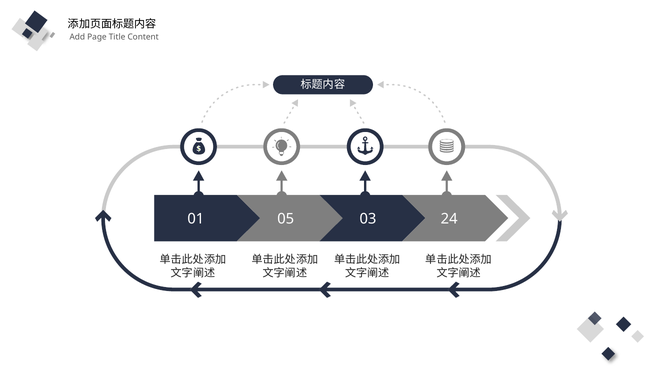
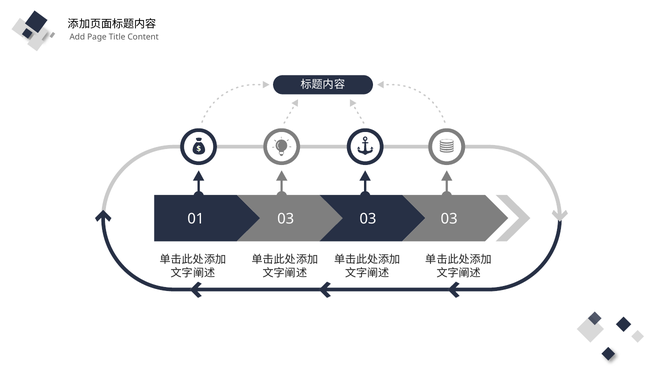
01 05: 05 -> 03
24 at (449, 219): 24 -> 03
